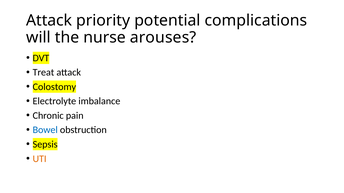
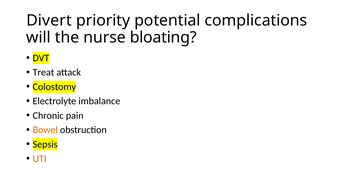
Attack at (49, 20): Attack -> Divert
arouses: arouses -> bloating
Bowel colour: blue -> orange
